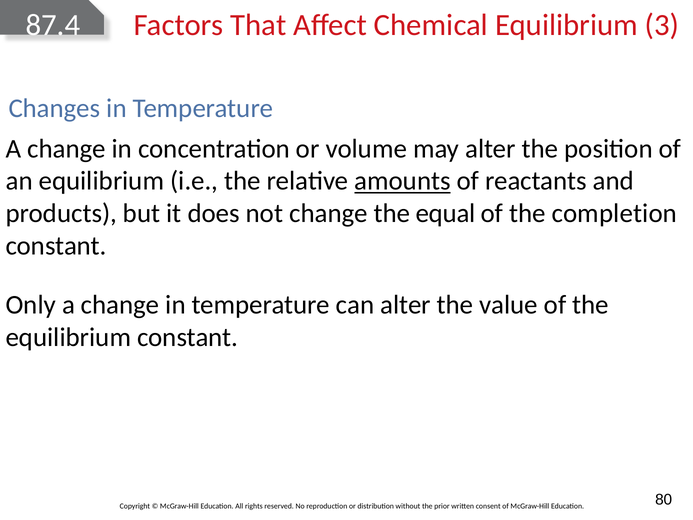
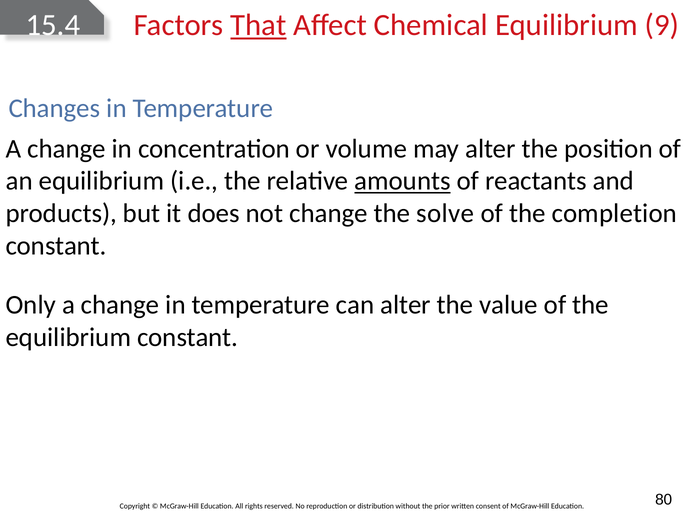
87.4: 87.4 -> 15.4
That underline: none -> present
3: 3 -> 9
equal: equal -> solve
